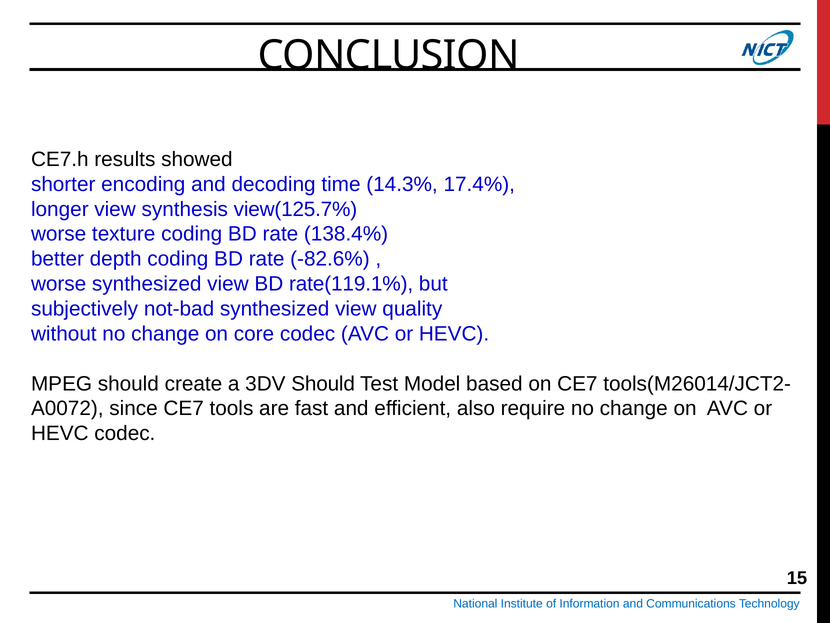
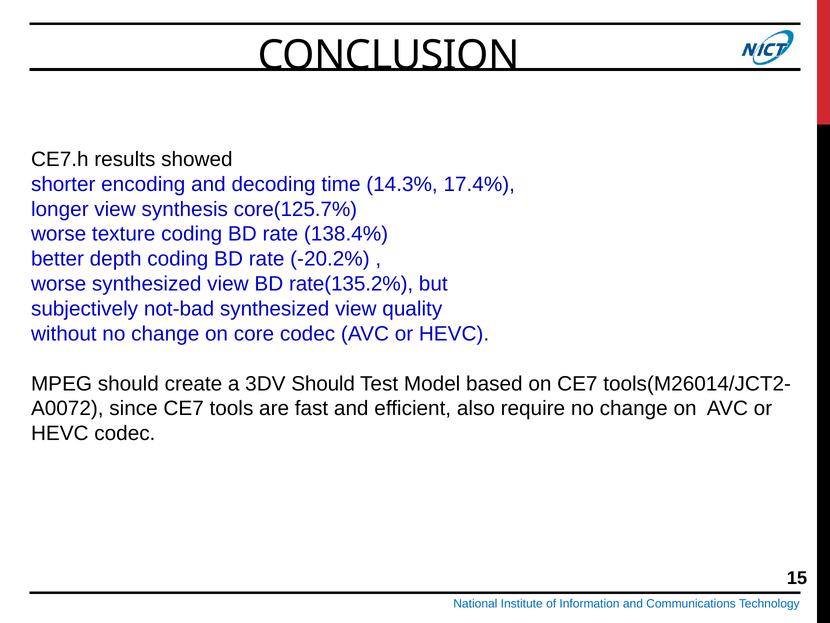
view(125.7%: view(125.7% -> core(125.7%
-82.6%: -82.6% -> -20.2%
rate(119.1%: rate(119.1% -> rate(135.2%
